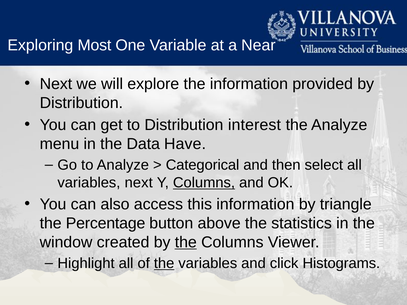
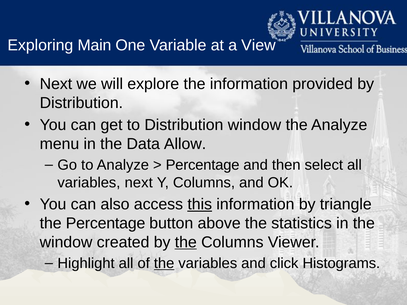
Most: Most -> Main
Near: Near -> View
Distribution interest: interest -> window
Have: Have -> Allow
Categorical at (203, 165): Categorical -> Percentage
Columns at (204, 183) underline: present -> none
this underline: none -> present
